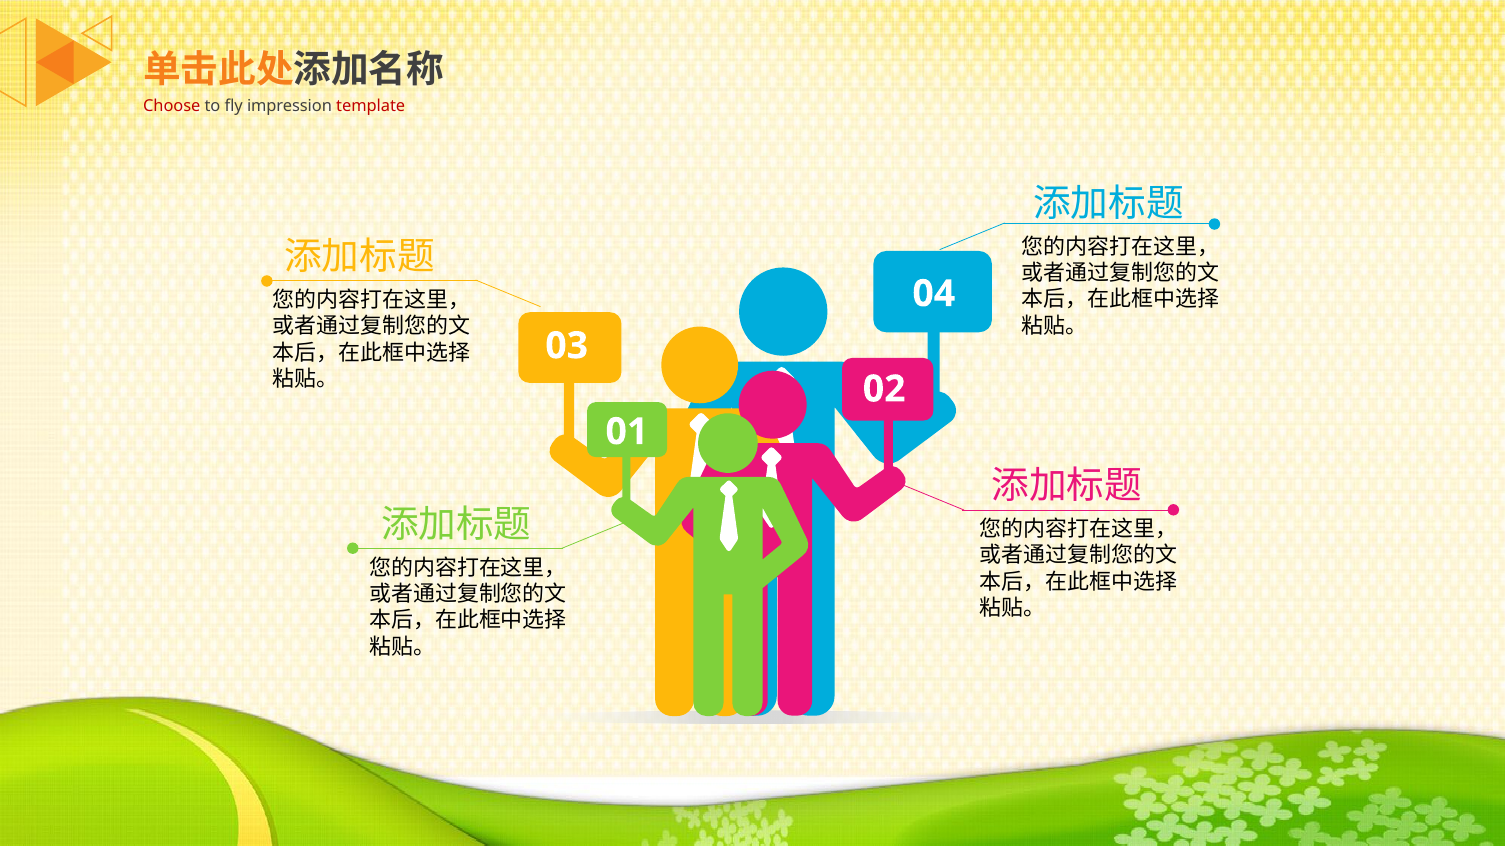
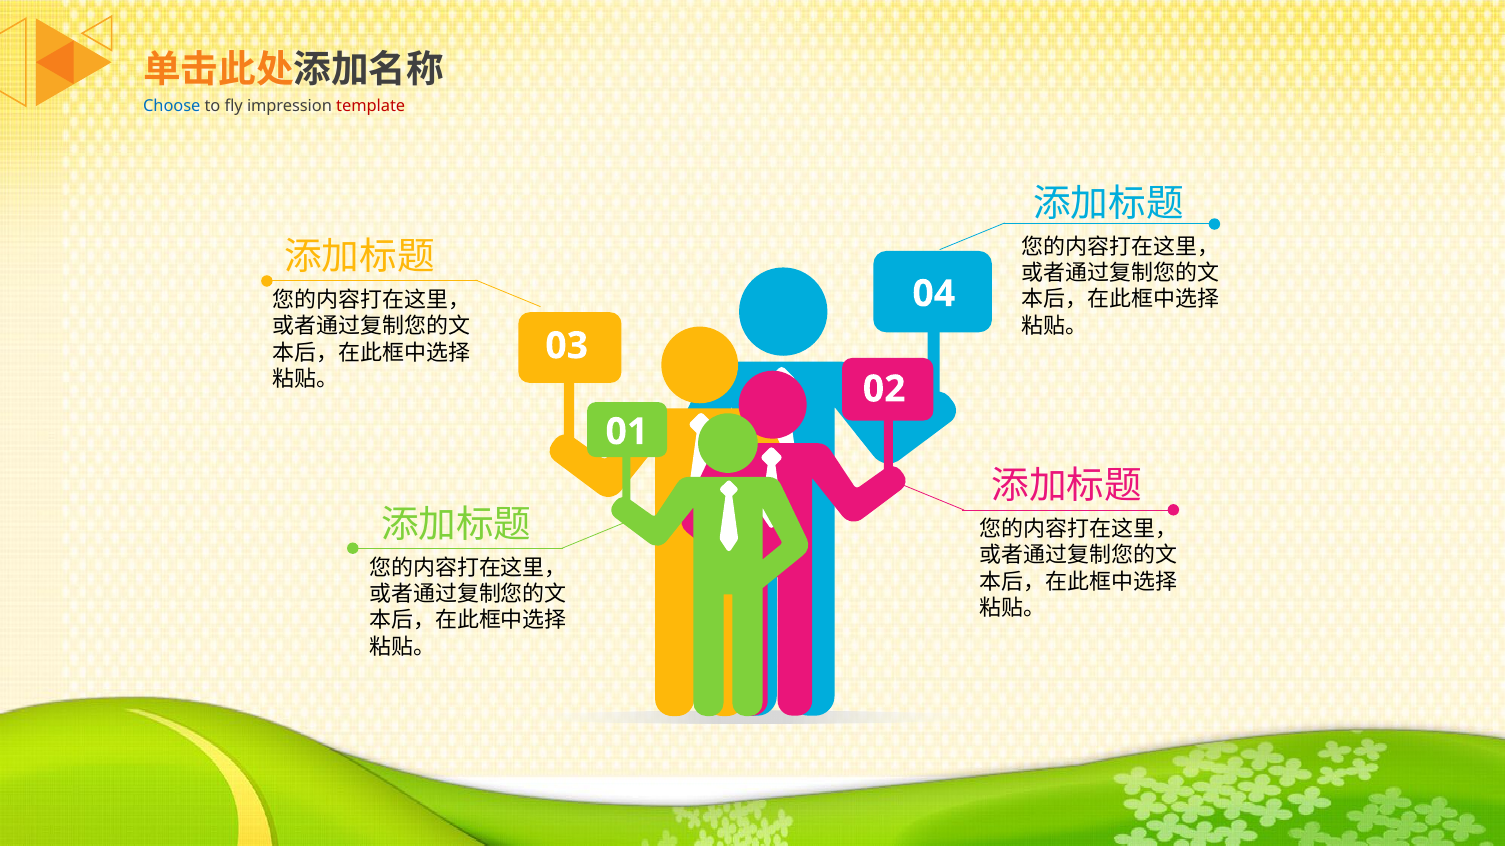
Choose colour: red -> blue
